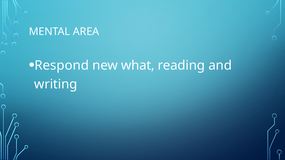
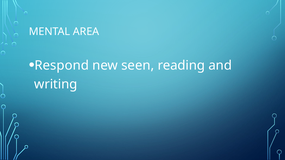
what: what -> seen
